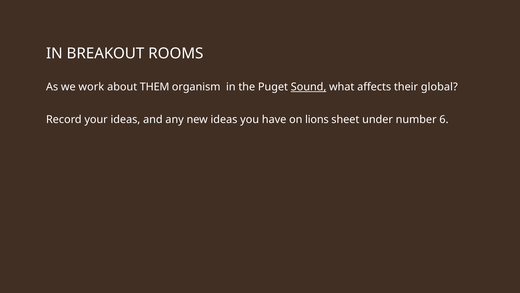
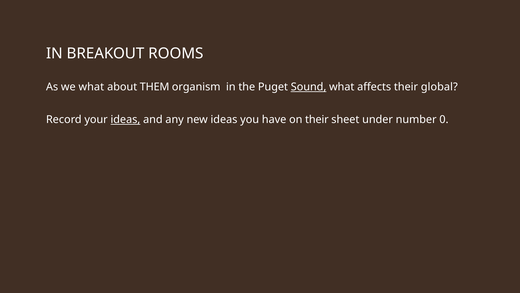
we work: work -> what
ideas at (125, 119) underline: none -> present
on lions: lions -> their
6: 6 -> 0
